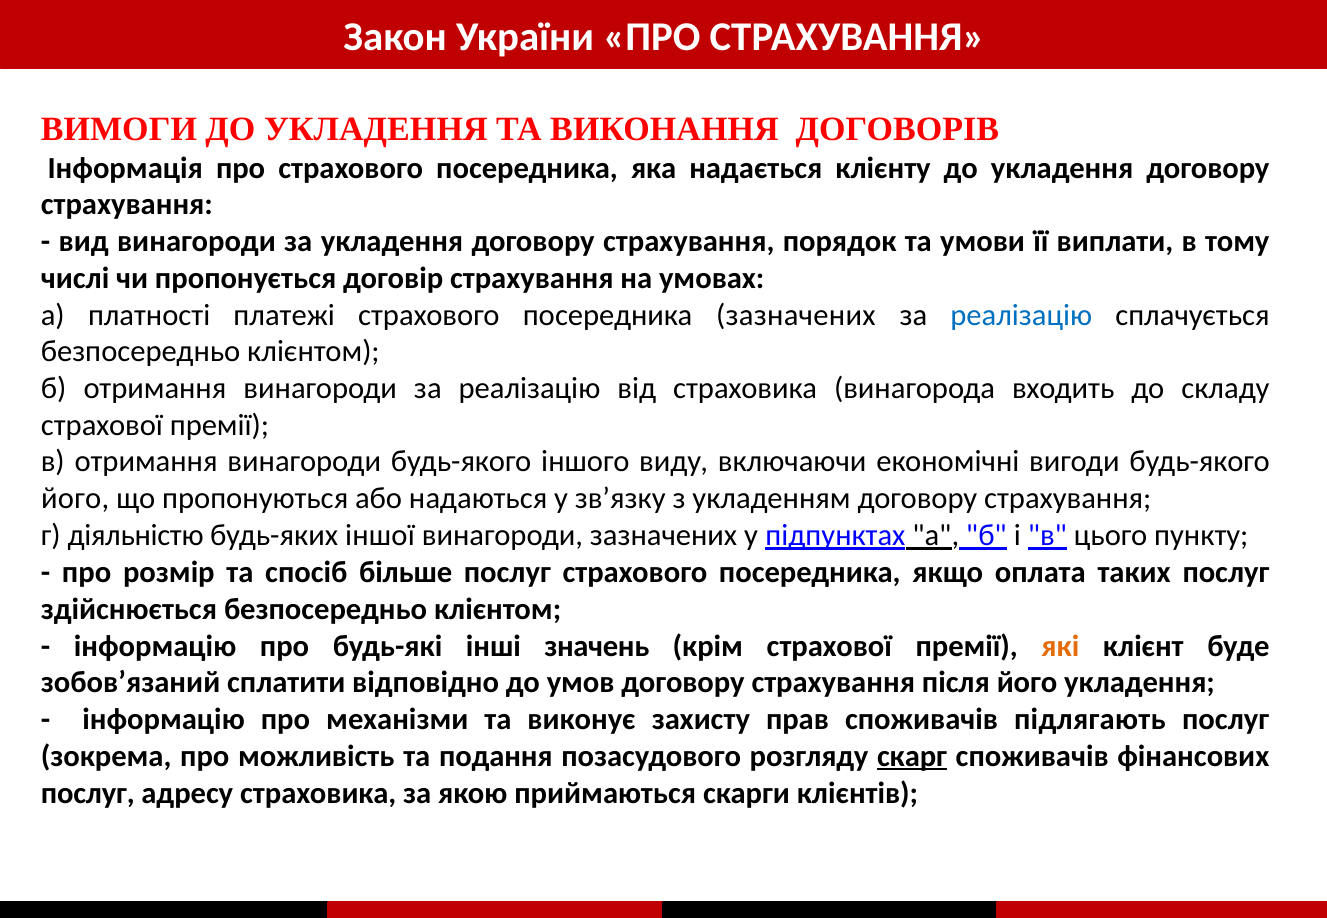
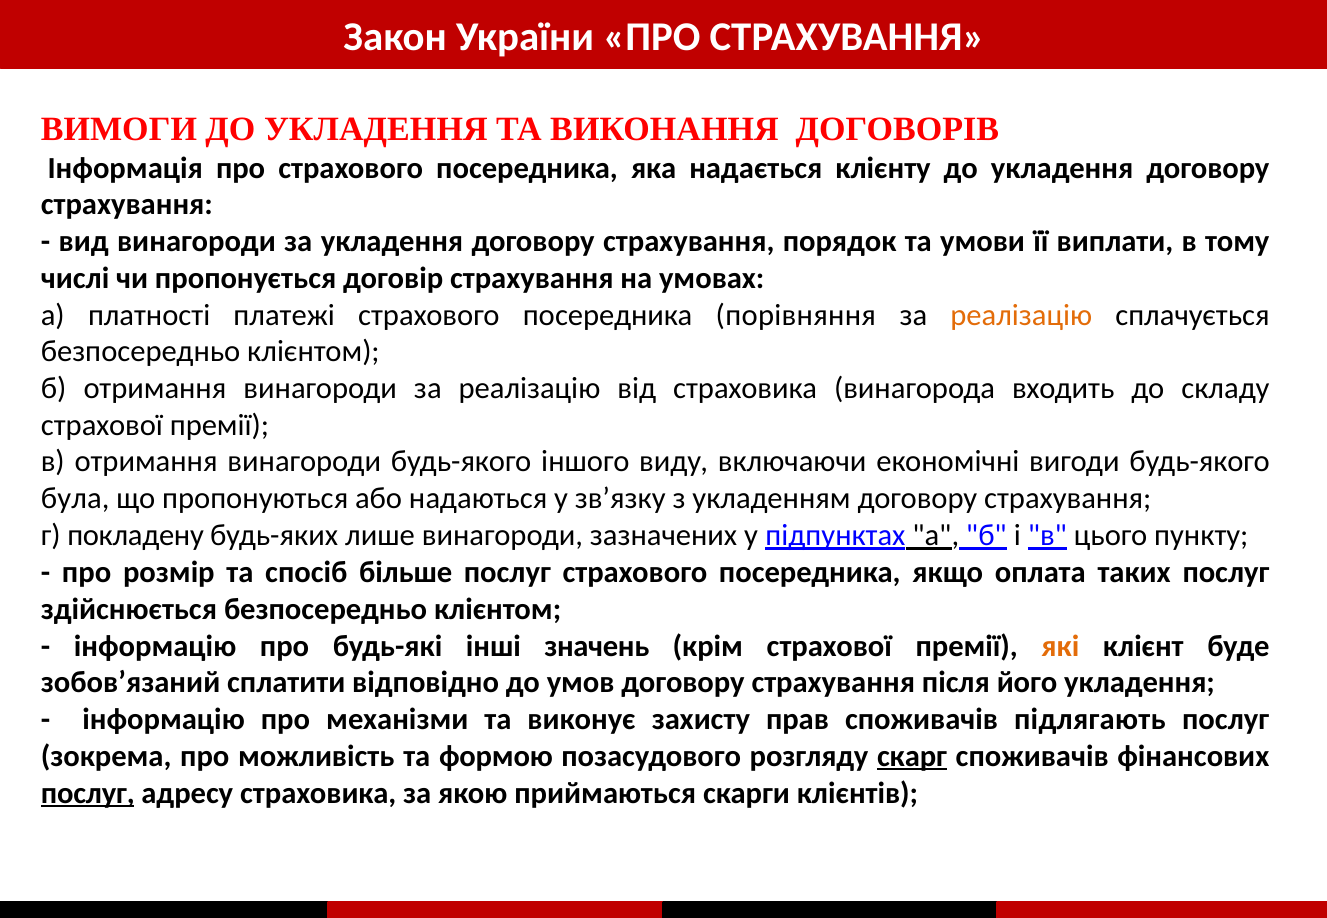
посередника зазначених: зазначених -> порівняння
реалізацію at (1021, 315) colour: blue -> orange
його at (75, 499): його -> була
діяльністю: діяльністю -> покладену
іншої: іншої -> лише
подання: подання -> формою
послуг at (88, 794) underline: none -> present
